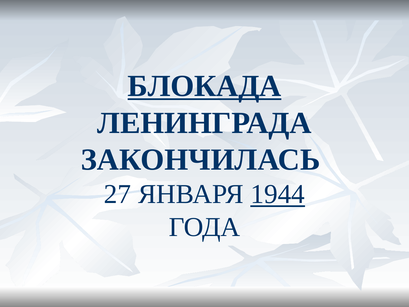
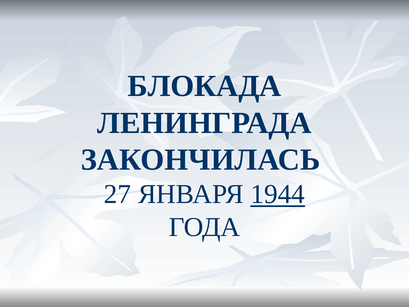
БЛОКАДА underline: present -> none
